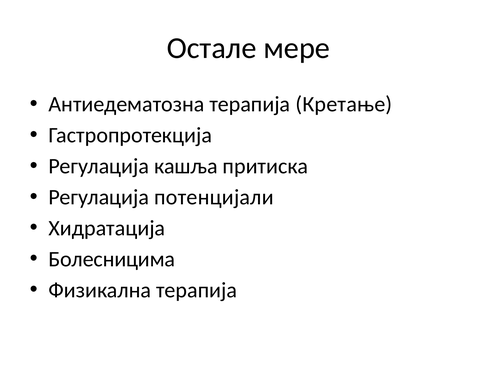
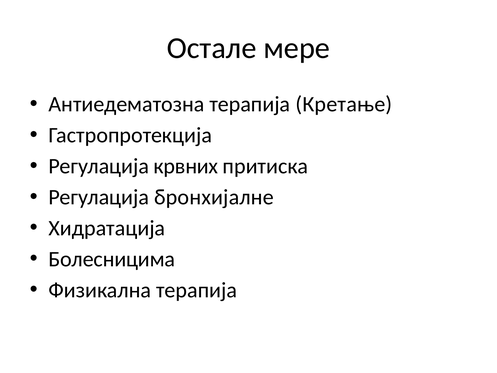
кашља: кашља -> крвних
потенцијали: потенцијали -> бронхијалне
